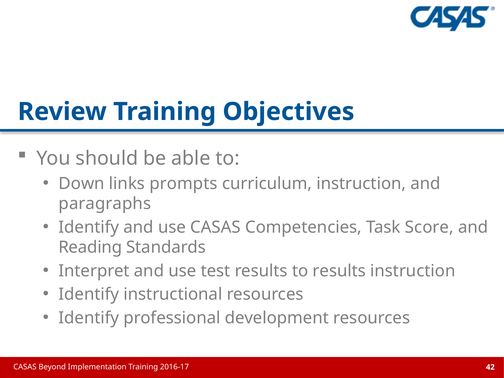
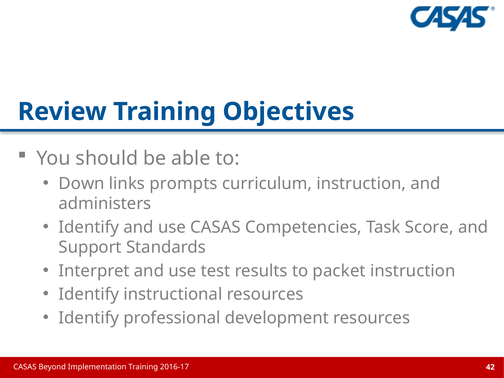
paragraphs: paragraphs -> administers
Reading: Reading -> Support
to results: results -> packet
